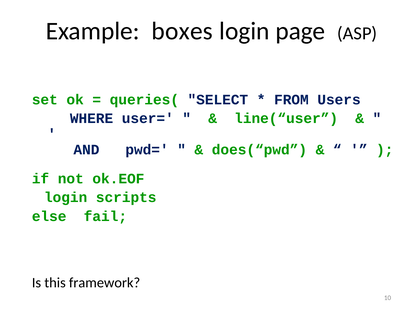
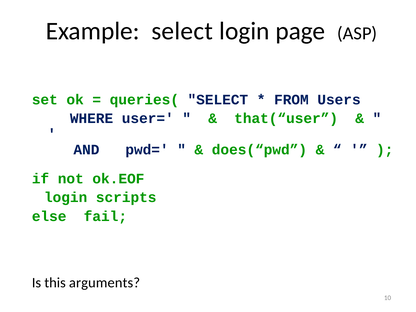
Example boxes: boxes -> select
line(“user: line(“user -> that(“user
framework: framework -> arguments
